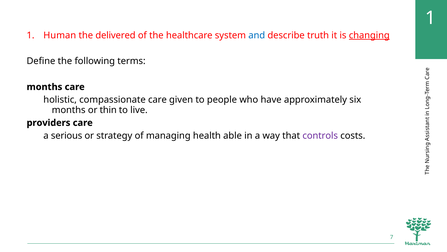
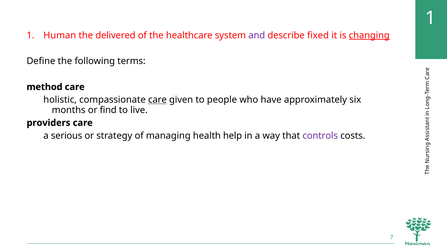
and colour: blue -> purple
truth: truth -> fixed
months at (44, 87): months -> method
care at (157, 100) underline: none -> present
thin: thin -> find
able: able -> help
